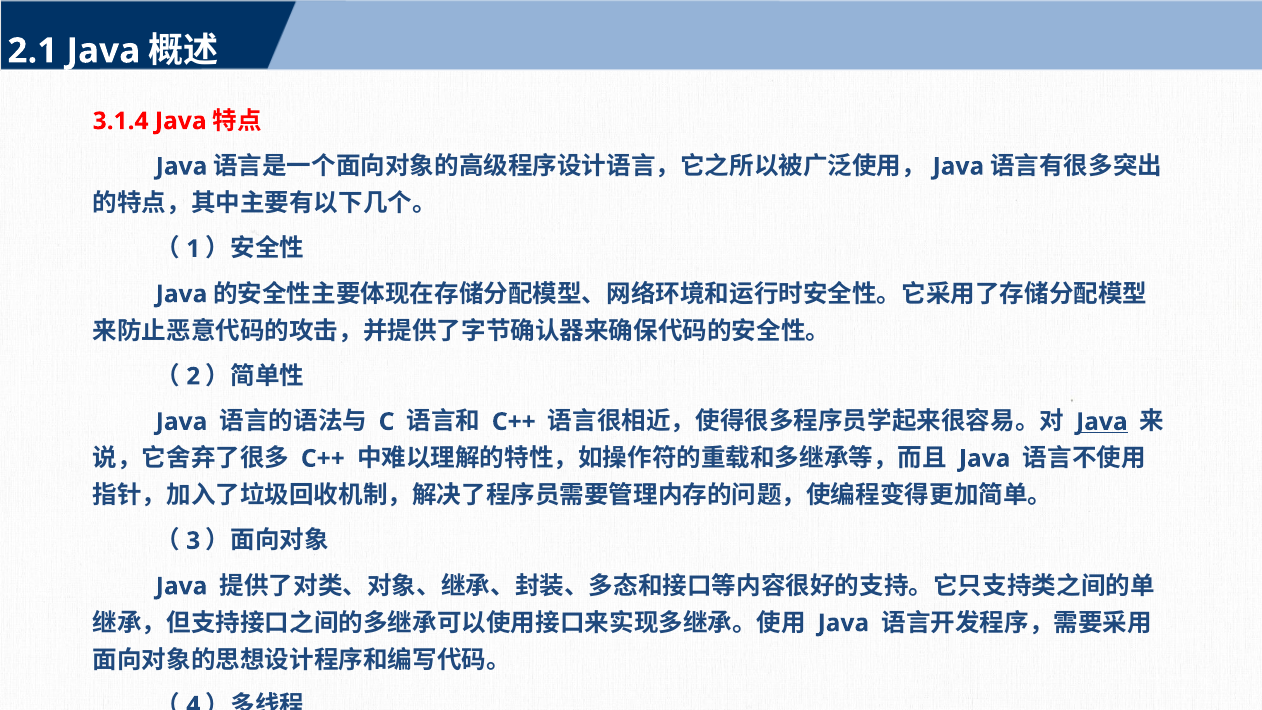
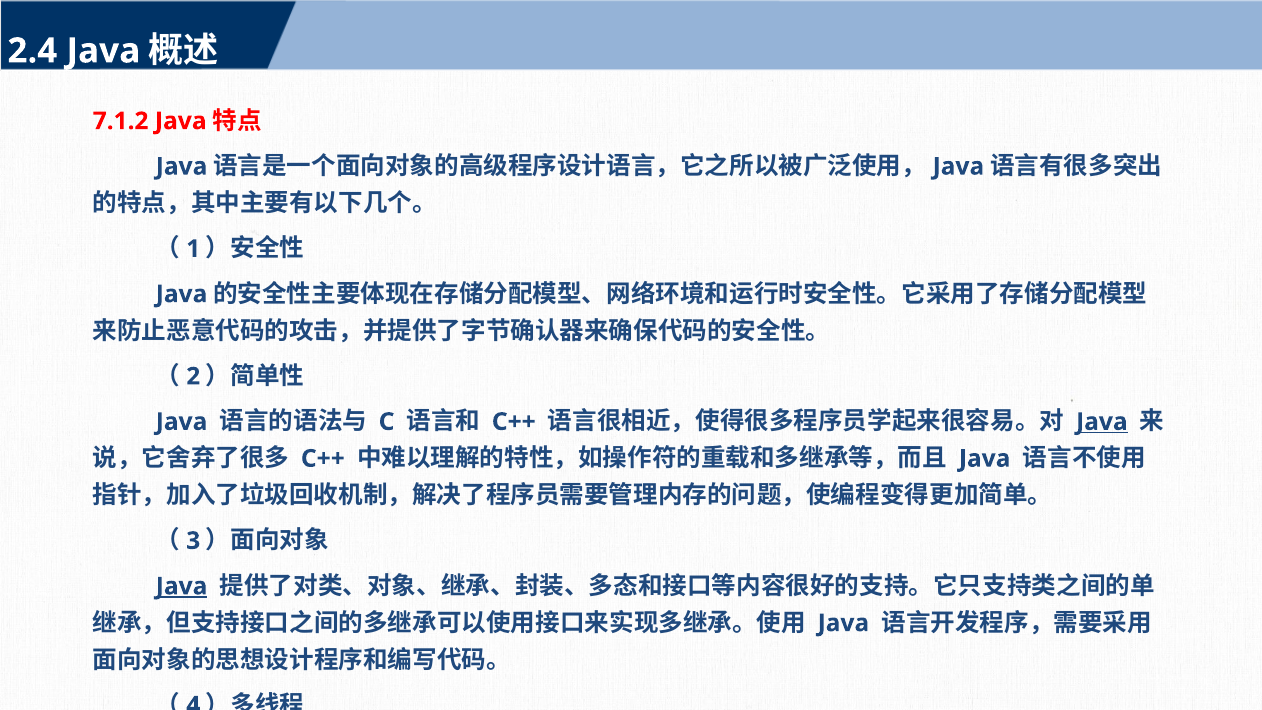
2.1: 2.1 -> 2.4
3.1.4: 3.1.4 -> 7.1.2
Java at (182, 586) underline: none -> present
